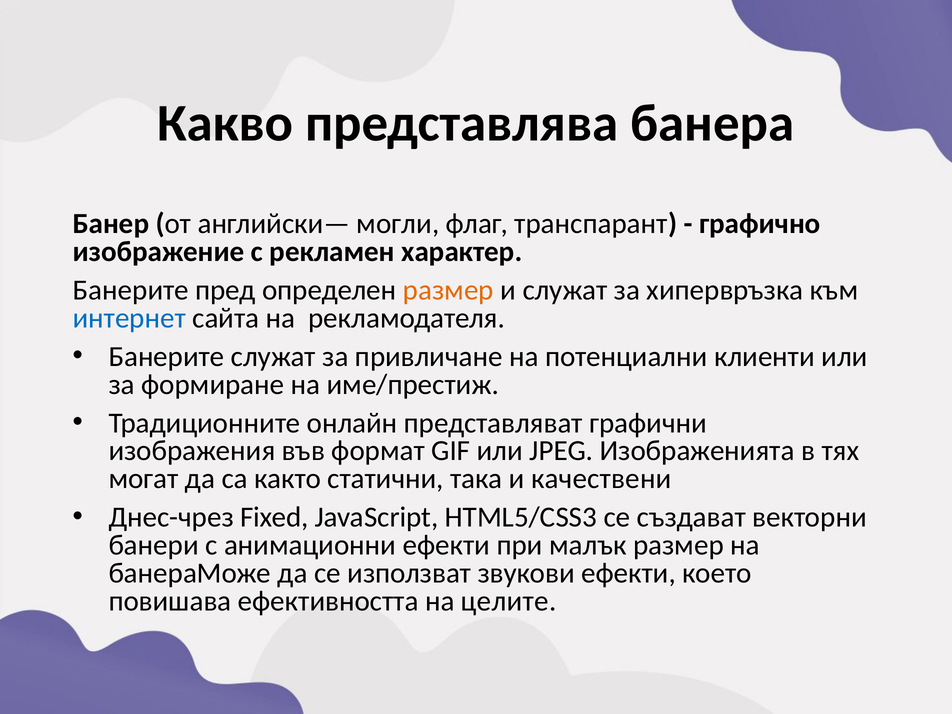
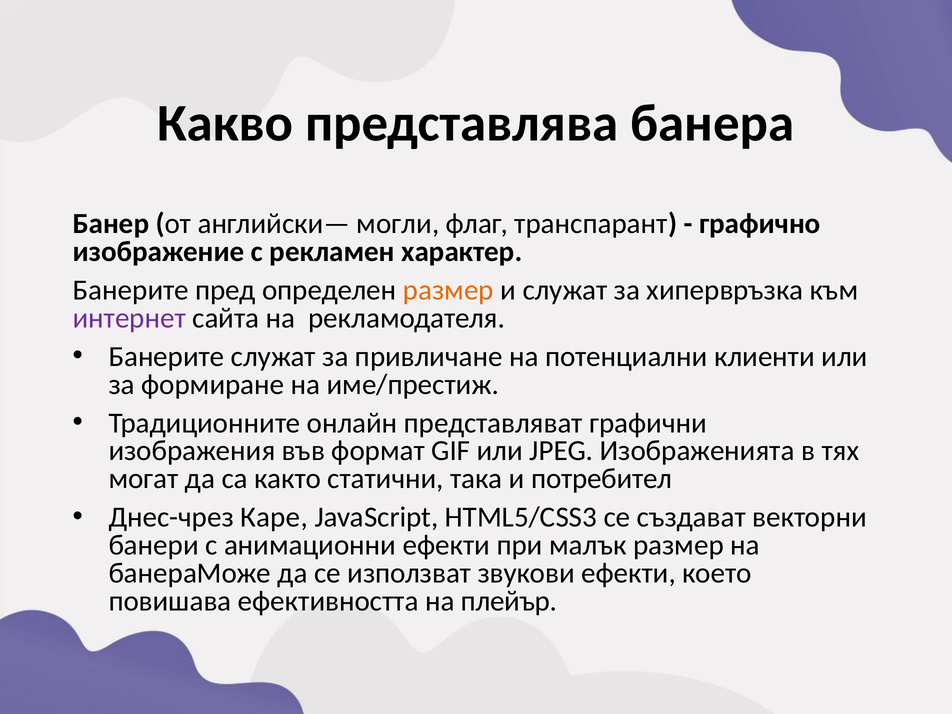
интернет colour: blue -> purple
качествени: качествени -> потребител
Fixed: Fixed -> Каре
целите: целите -> плейър
